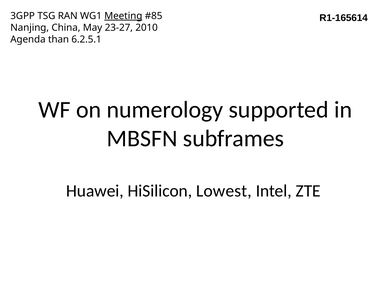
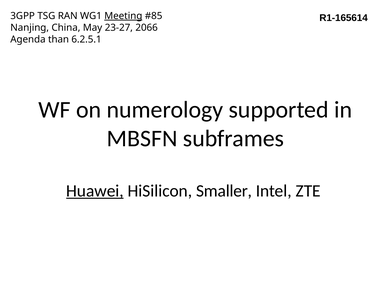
2010: 2010 -> 2066
Huawei underline: none -> present
Lowest: Lowest -> Smaller
